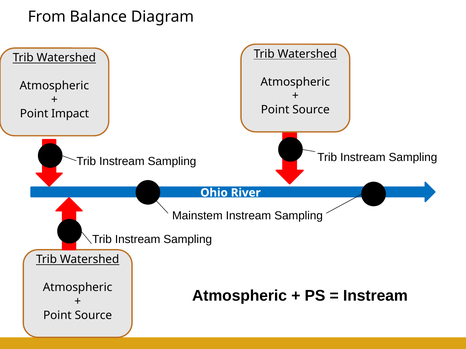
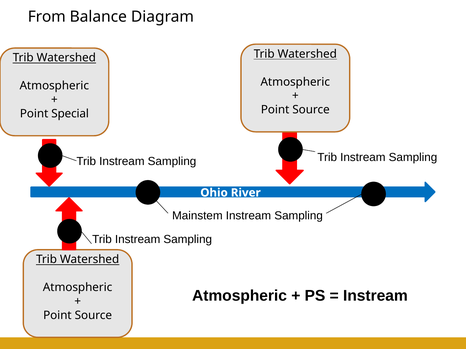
Impact: Impact -> Special
